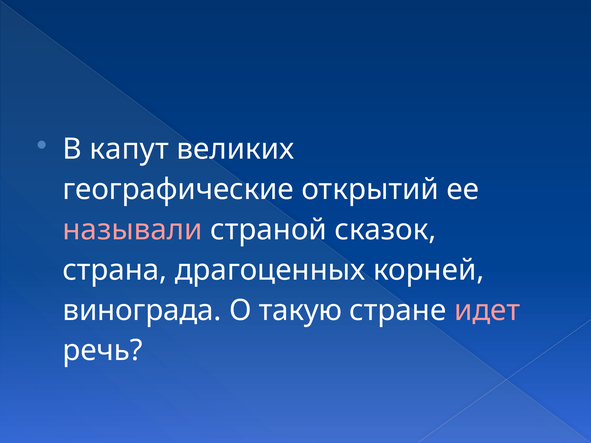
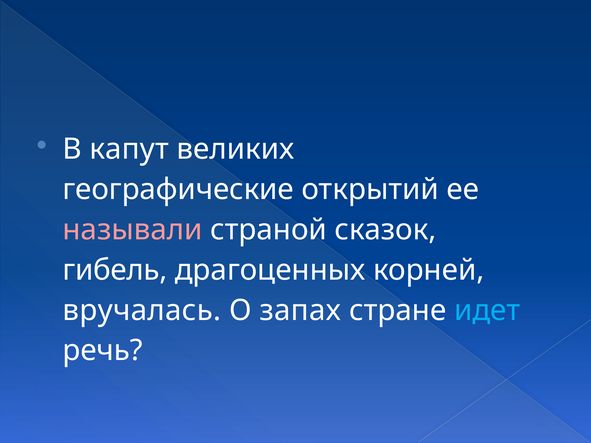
страна: страна -> гибель
винограда: винограда -> вручалась
такую: такую -> запах
идет colour: pink -> light blue
